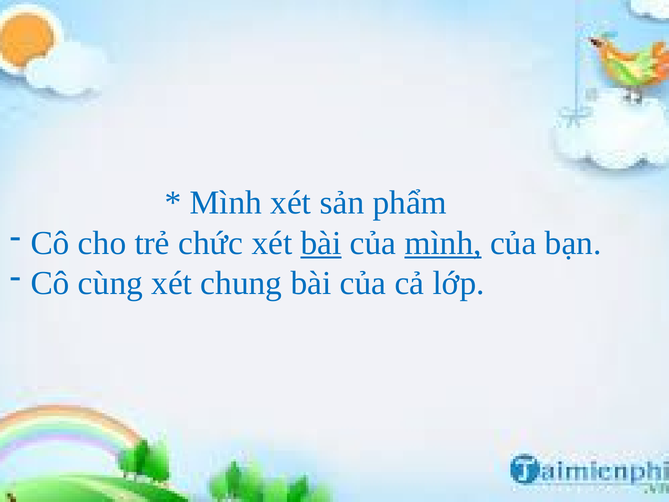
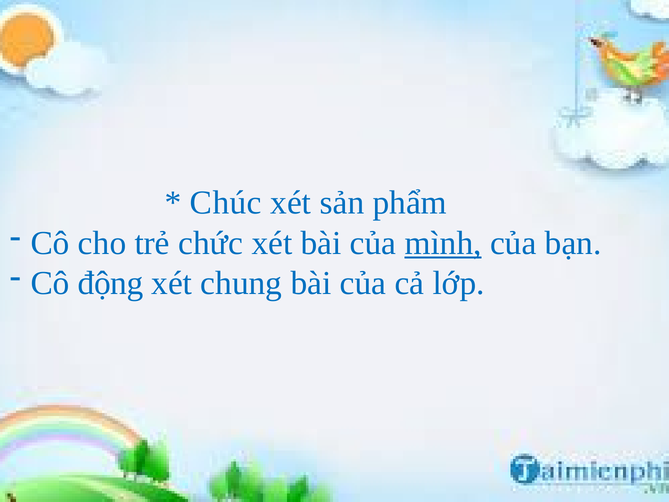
Mình at (226, 203): Mình -> Chúc
bài at (321, 243) underline: present -> none
cùng: cùng -> động
